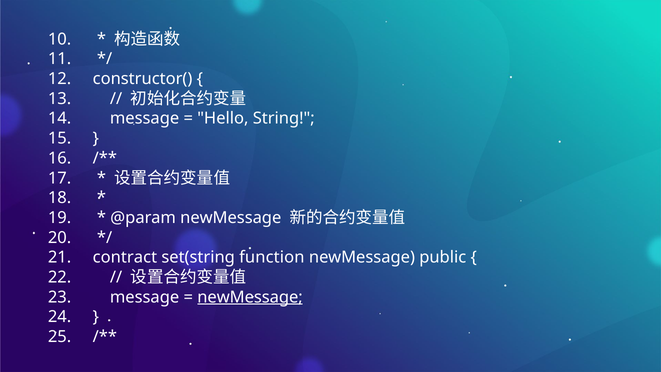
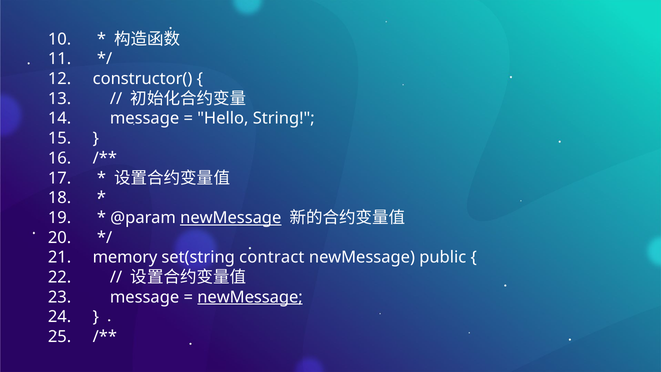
newMessage at (231, 218) underline: none -> present
contract: contract -> memory
function: function -> contract
